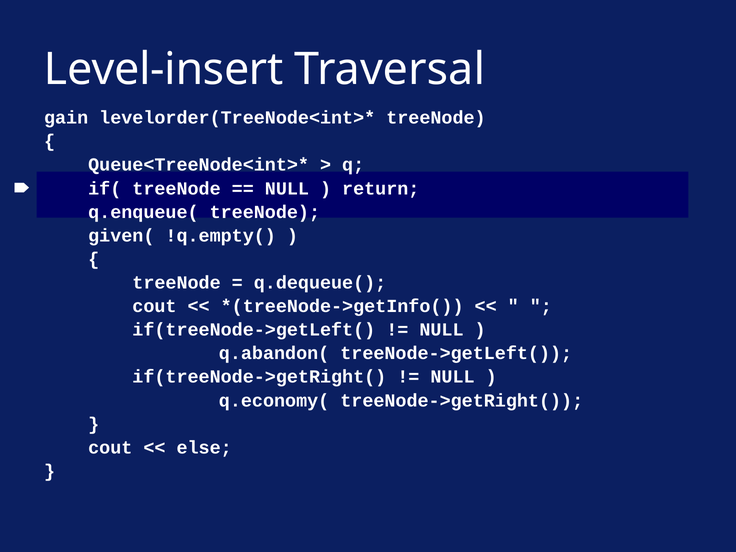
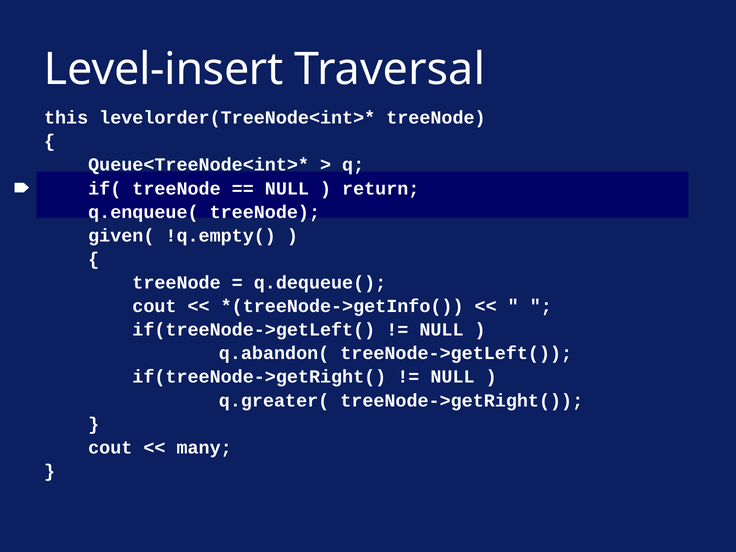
gain: gain -> this
q.economy(: q.economy( -> q.greater(
else: else -> many
